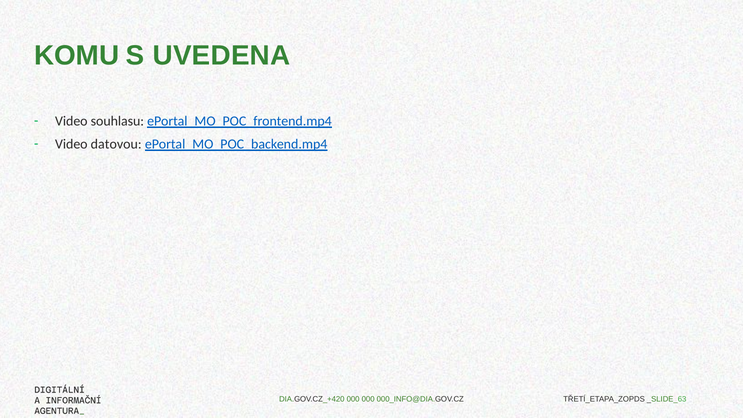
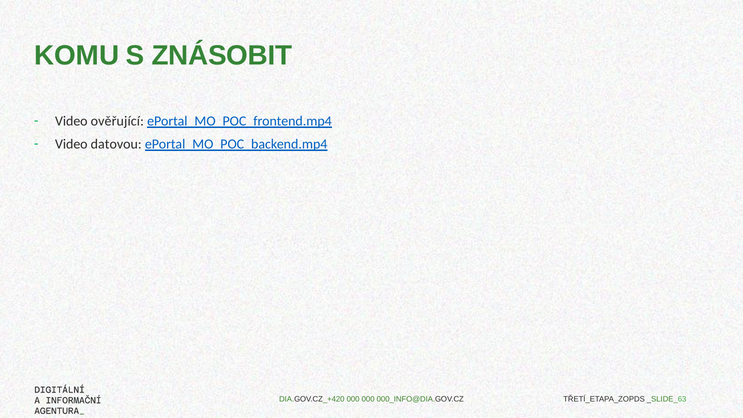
UVEDENA: UVEDENA -> ZNÁSOBIT
souhlasu: souhlasu -> ověřující
